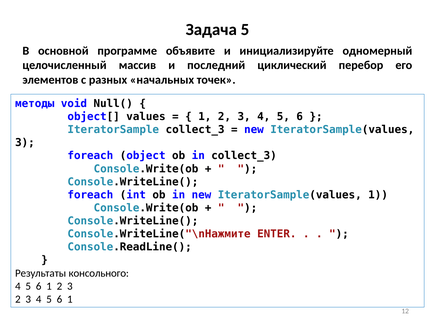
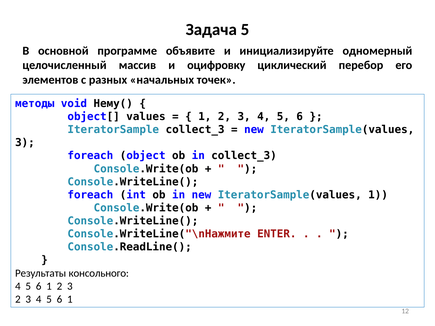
последний: последний -> оцифровку
Null(: Null( -> Нему(
